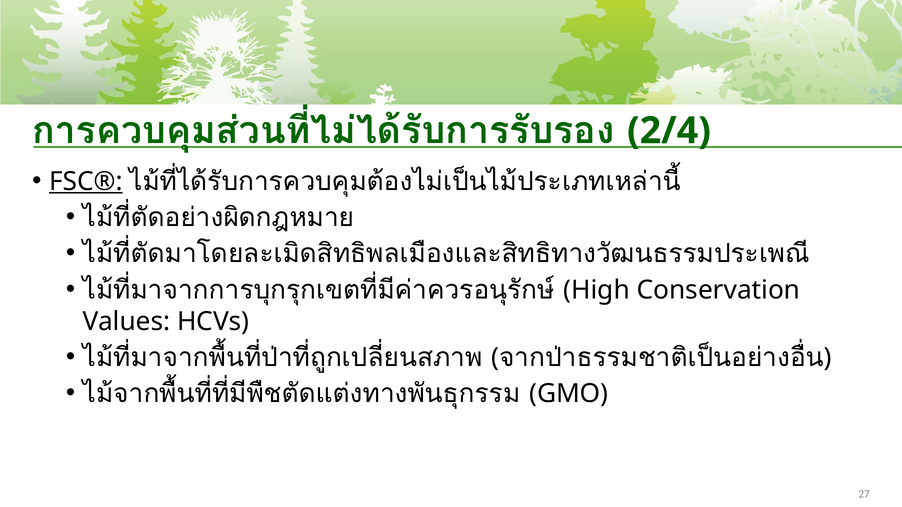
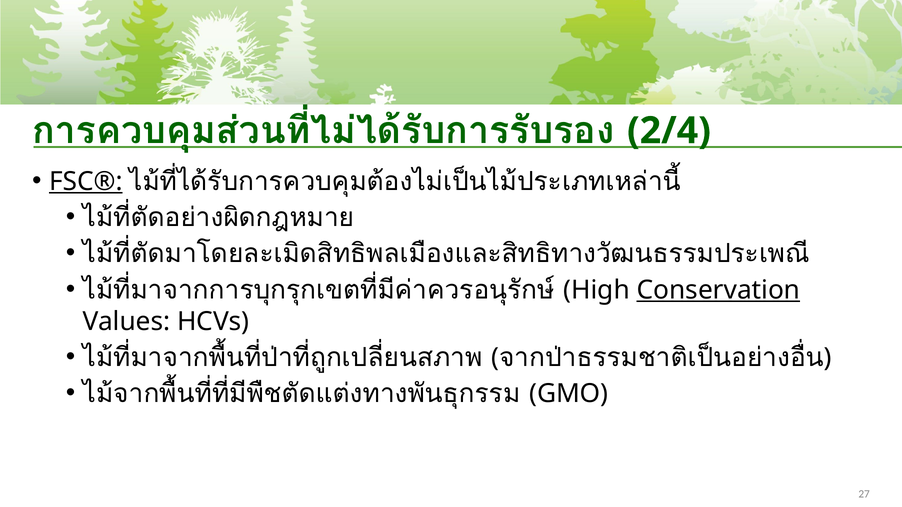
Conservation underline: none -> present
